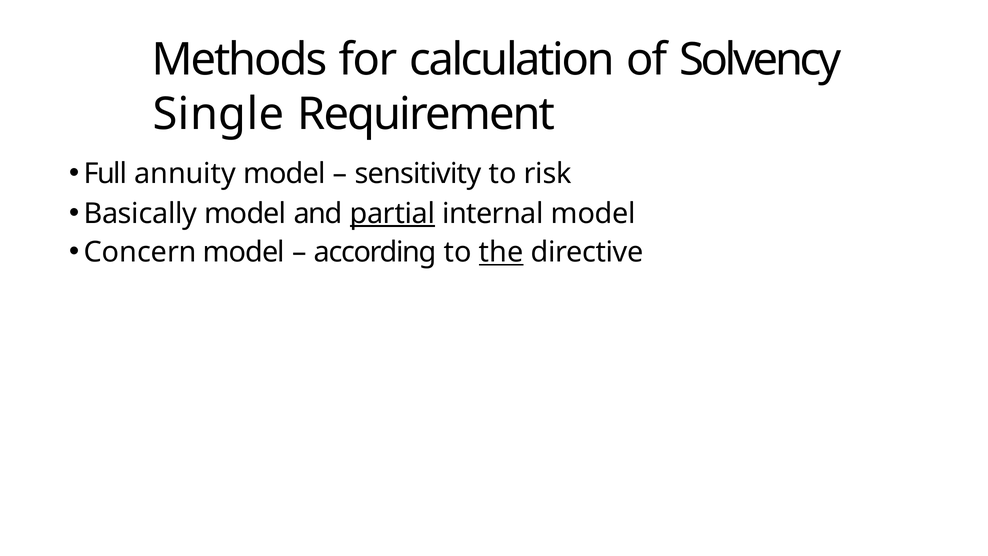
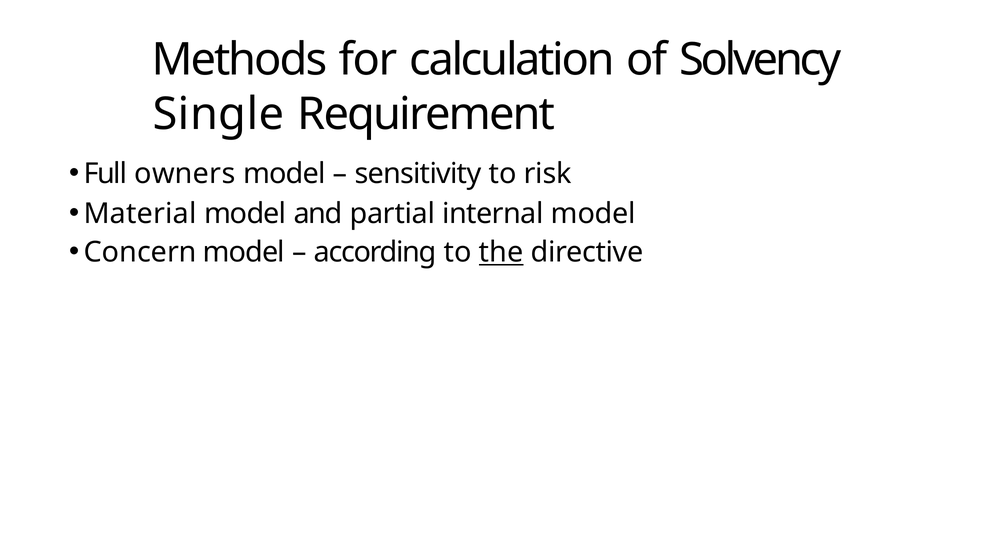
annuity: annuity -> owners
Basically: Basically -> Material
partial underline: present -> none
